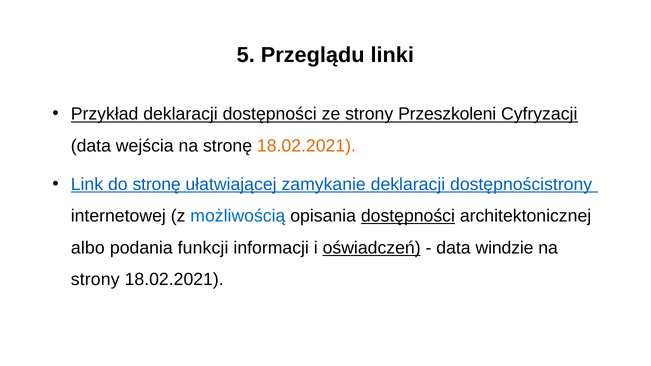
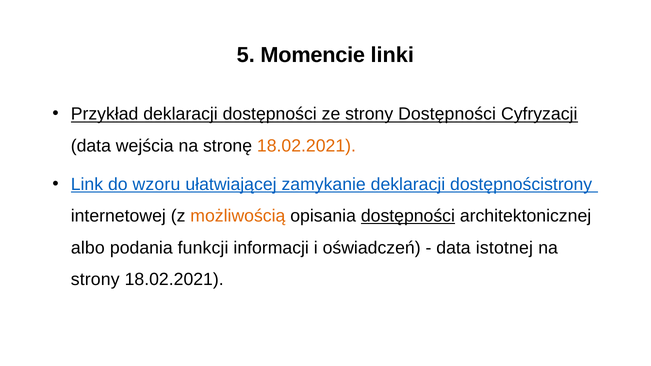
Przeglądu: Przeglądu -> Momencie
strony Przeszkoleni: Przeszkoleni -> Dostępności
do stronę: stronę -> wzoru
możliwością colour: blue -> orange
oświadczeń underline: present -> none
windzie: windzie -> istotnej
